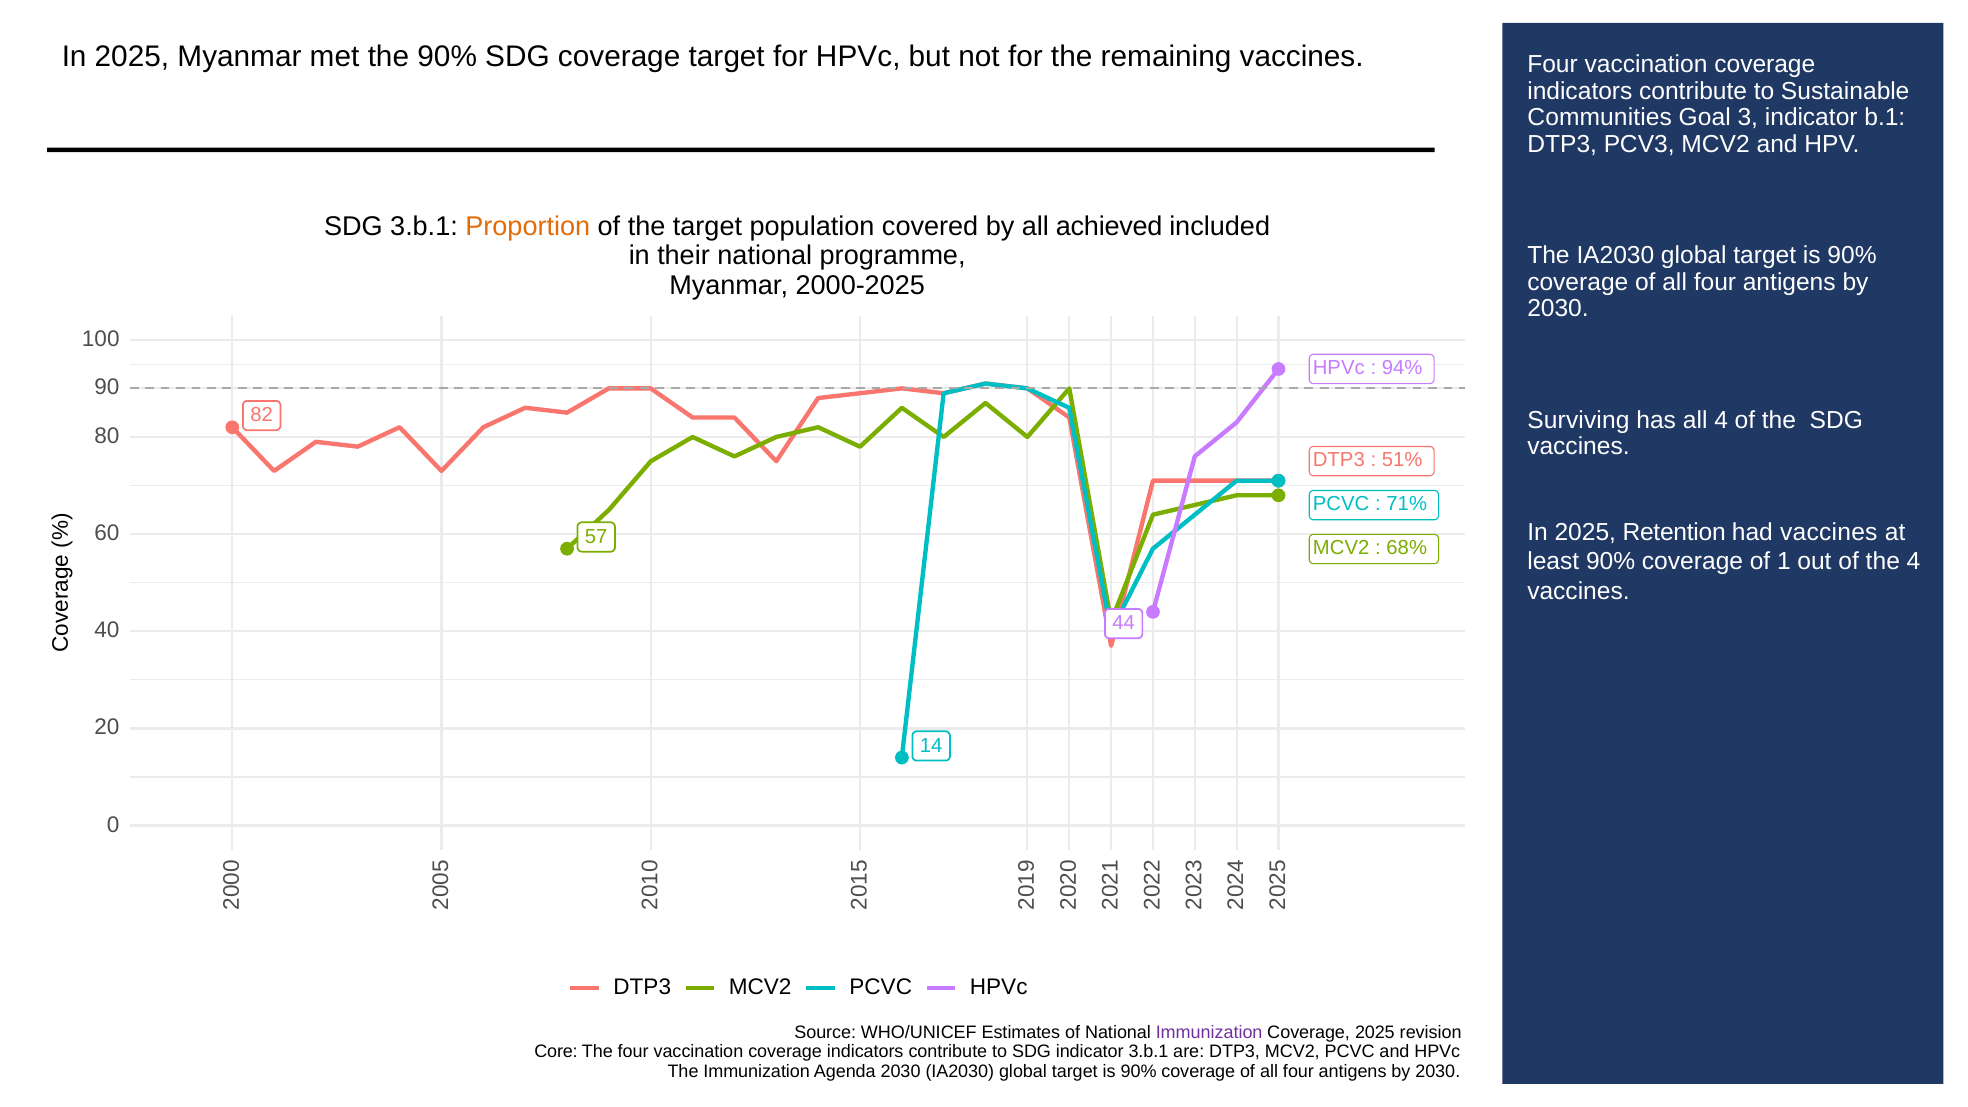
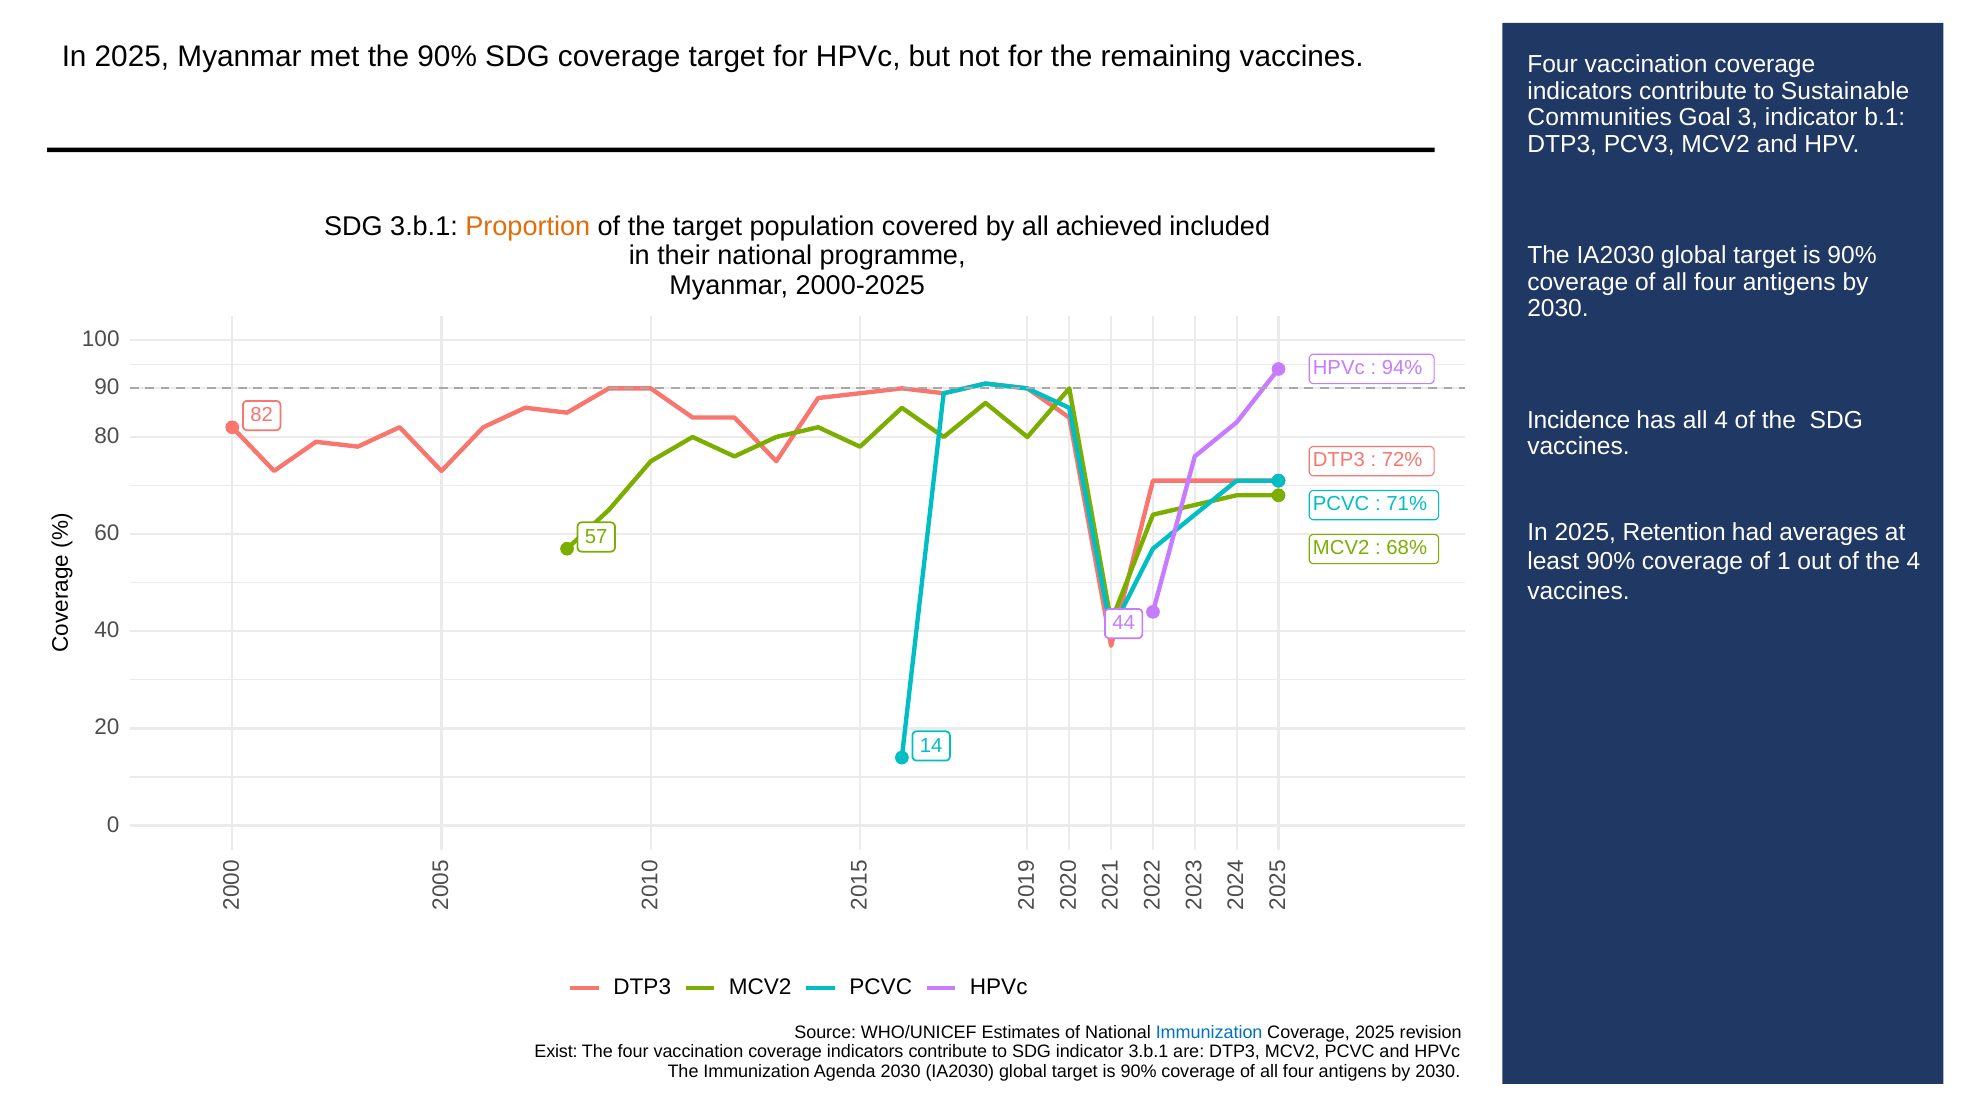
Surviving: Surviving -> Incidence
51%: 51% -> 72%
had vaccines: vaccines -> averages
Immunization at (1209, 1032) colour: purple -> blue
Core: Core -> Exist
